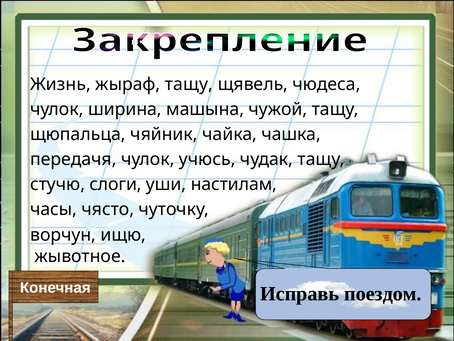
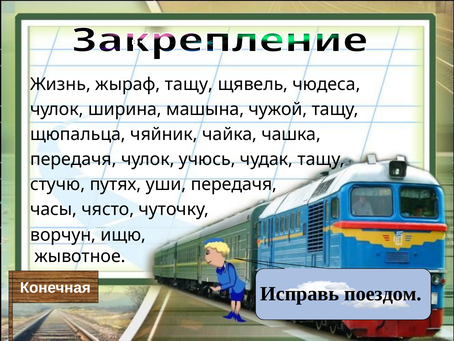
слоги: слоги -> путях
уши настилам: настилам -> передачя
